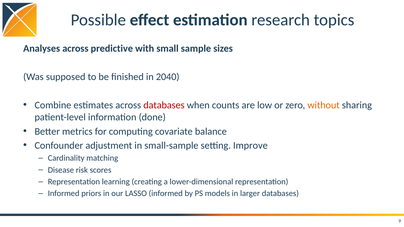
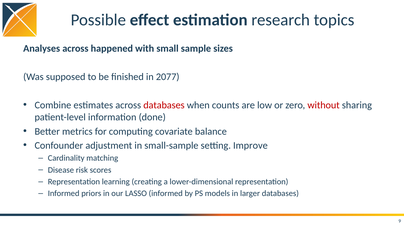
predictive: predictive -> happened
2040: 2040 -> 2077
without colour: orange -> red
